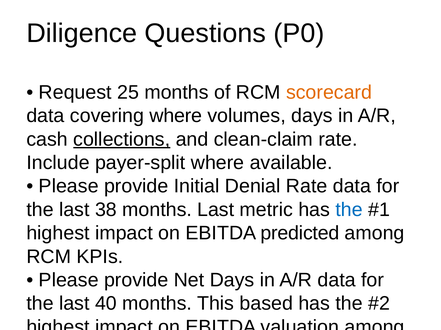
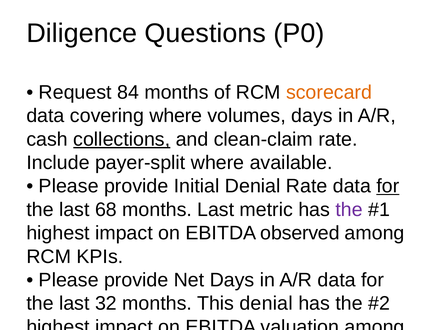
25: 25 -> 84
for at (388, 187) underline: none -> present
38: 38 -> 68
the at (349, 210) colour: blue -> purple
predicted: predicted -> observed
40: 40 -> 32
This based: based -> denial
